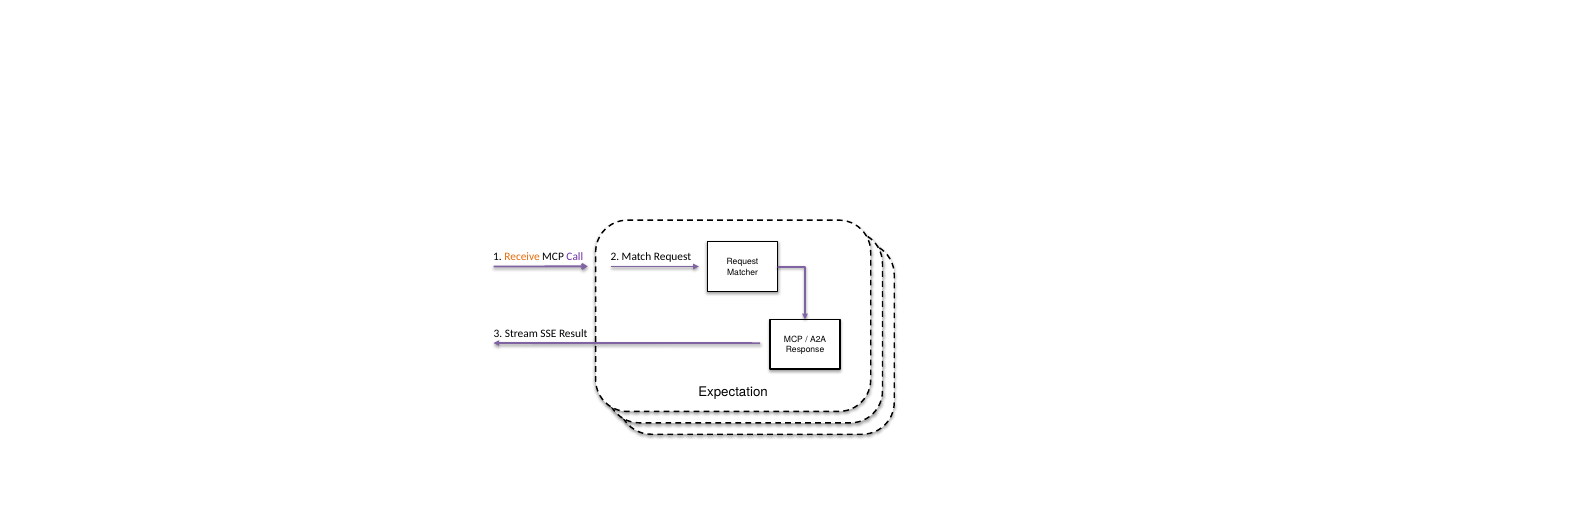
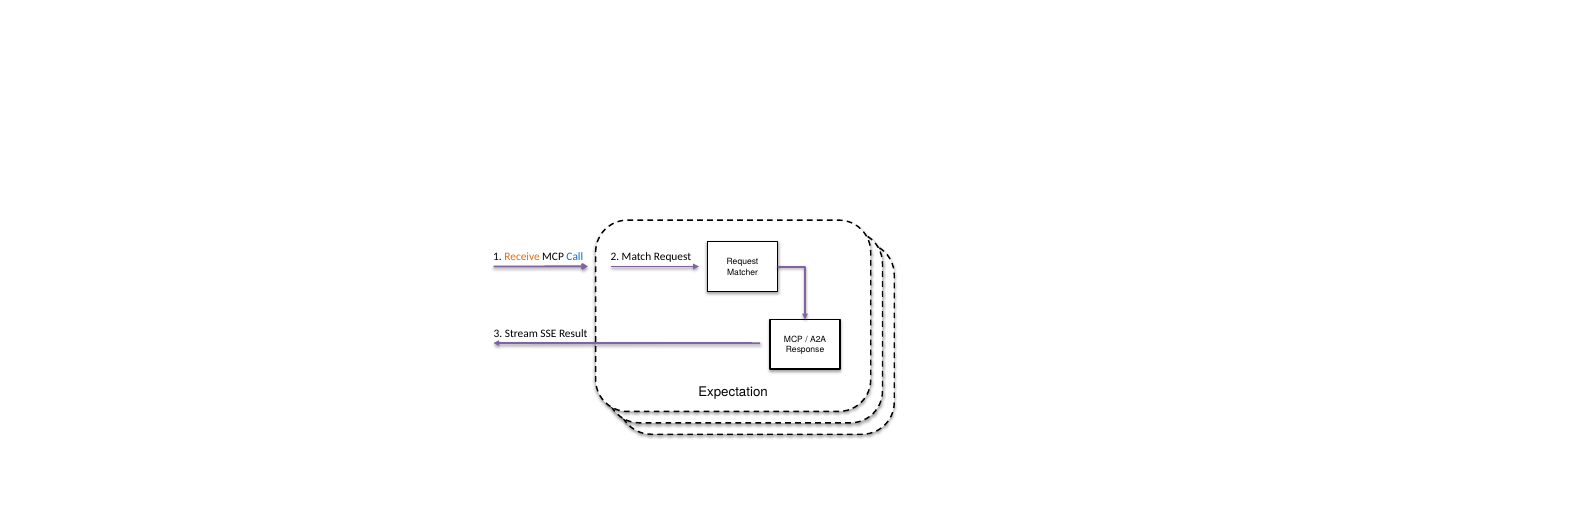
Call colour: purple -> blue
